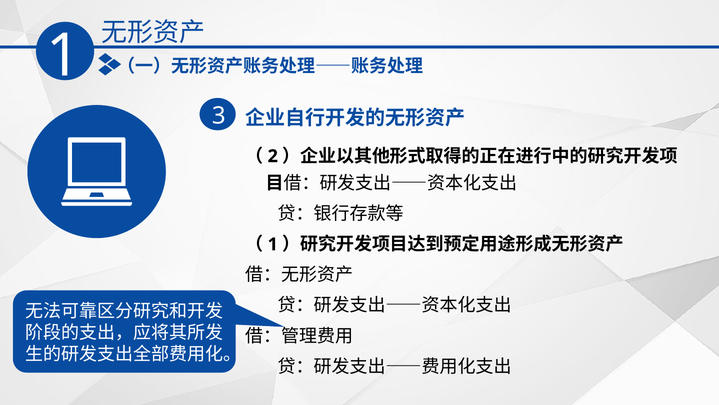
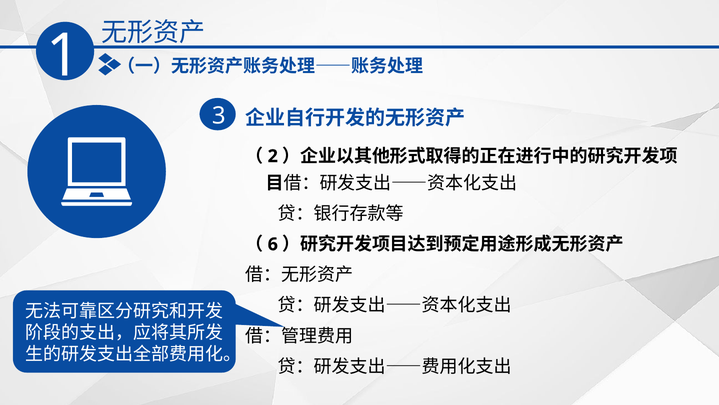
1 at (273, 244): 1 -> 6
